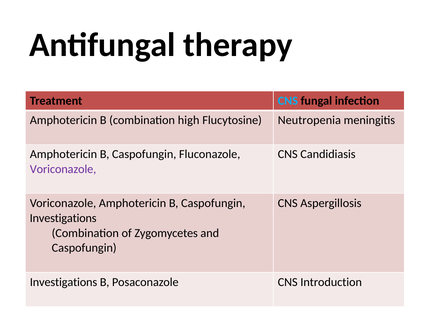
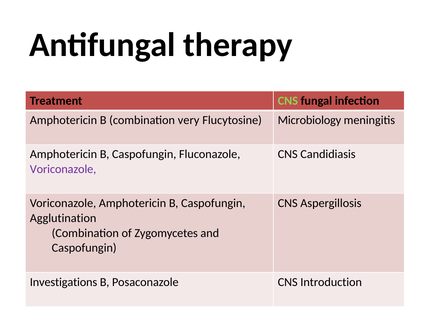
CNS at (288, 101) colour: light blue -> light green
high: high -> very
Neutropenia: Neutropenia -> Microbiology
Investigations at (63, 218): Investigations -> Agglutination
